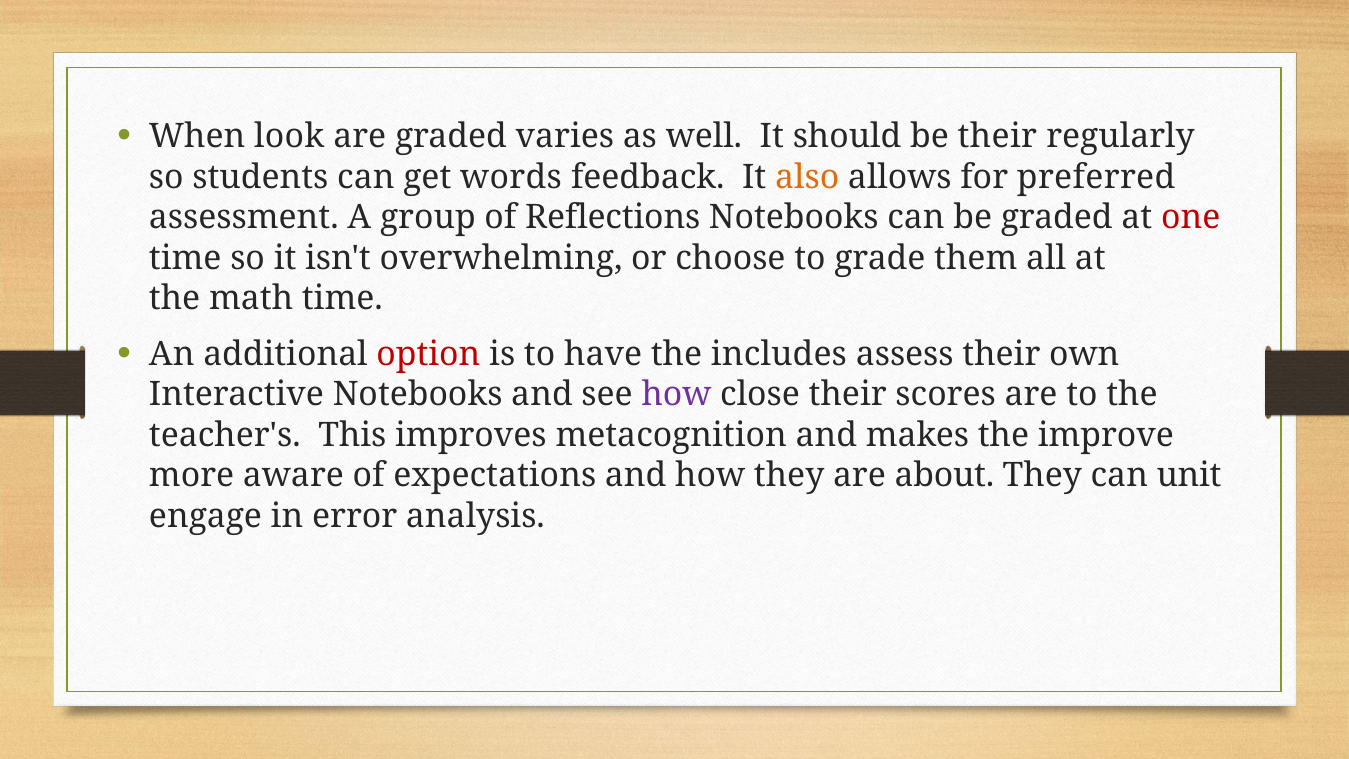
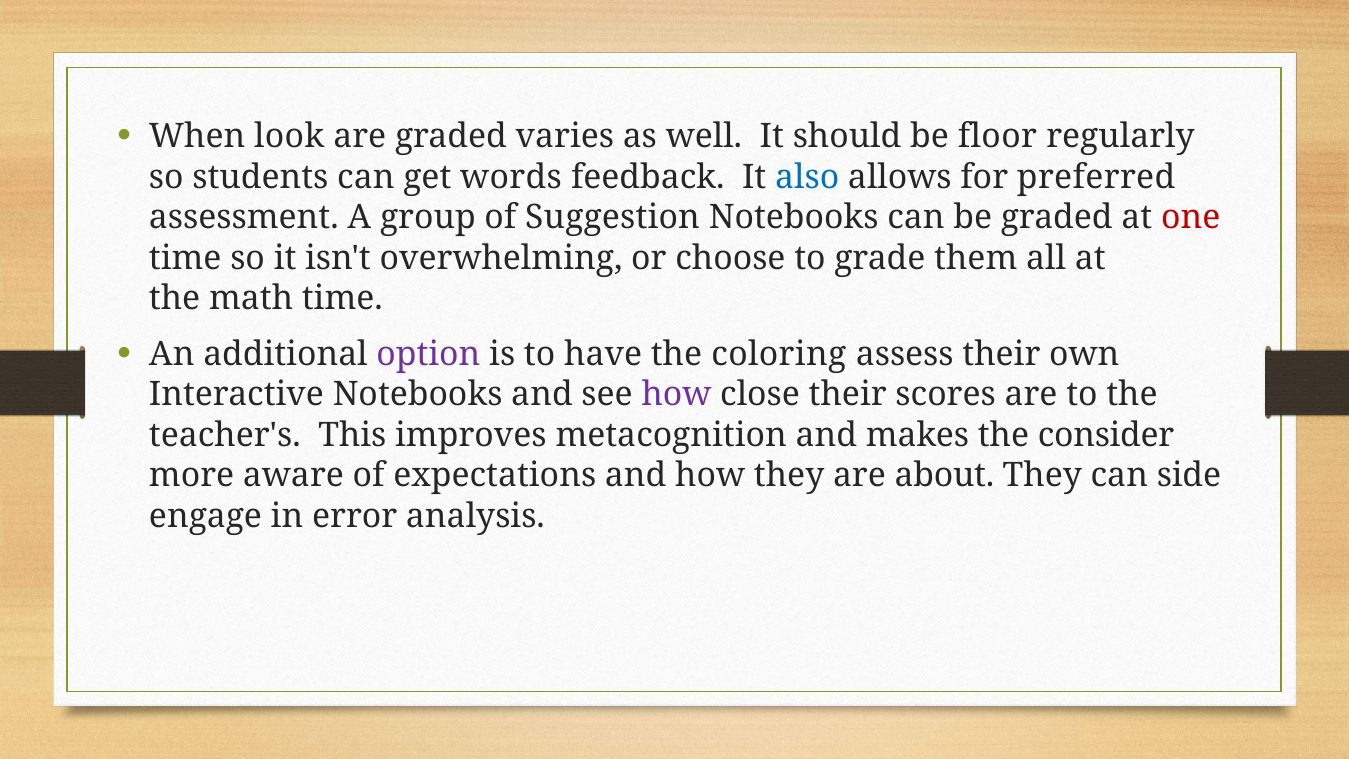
be their: their -> floor
also colour: orange -> blue
Reflections: Reflections -> Suggestion
option colour: red -> purple
includes: includes -> coloring
improve: improve -> consider
unit: unit -> side
